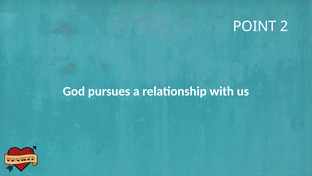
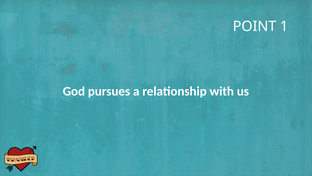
2: 2 -> 1
